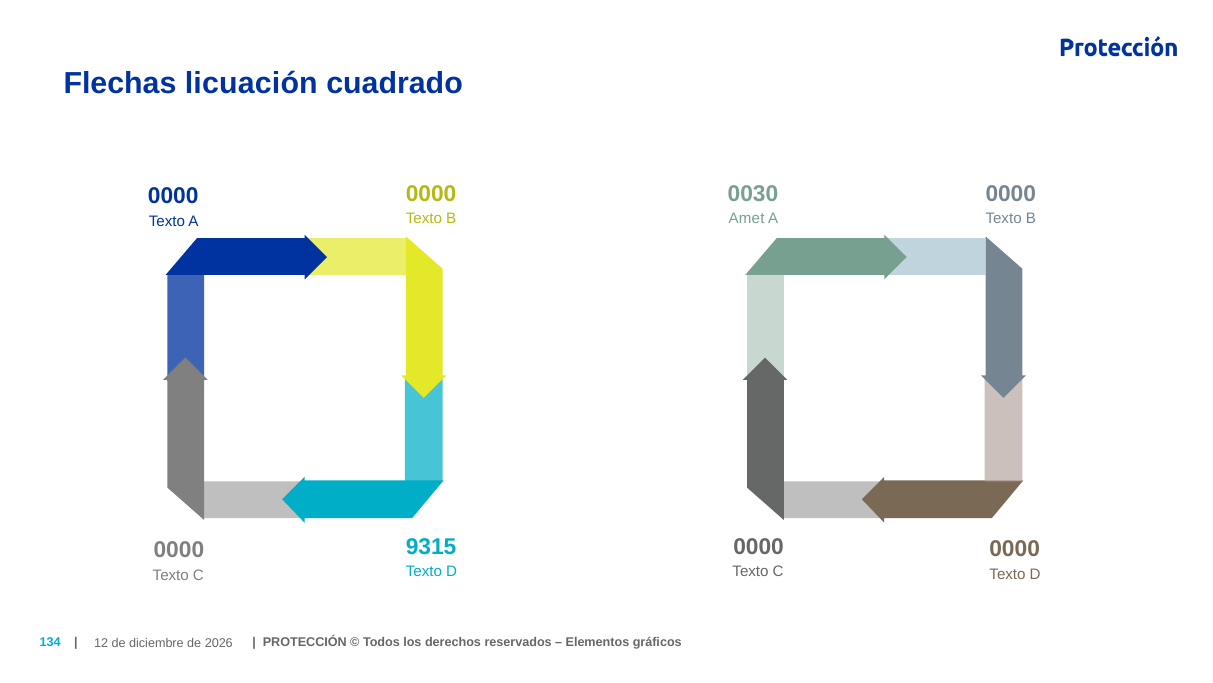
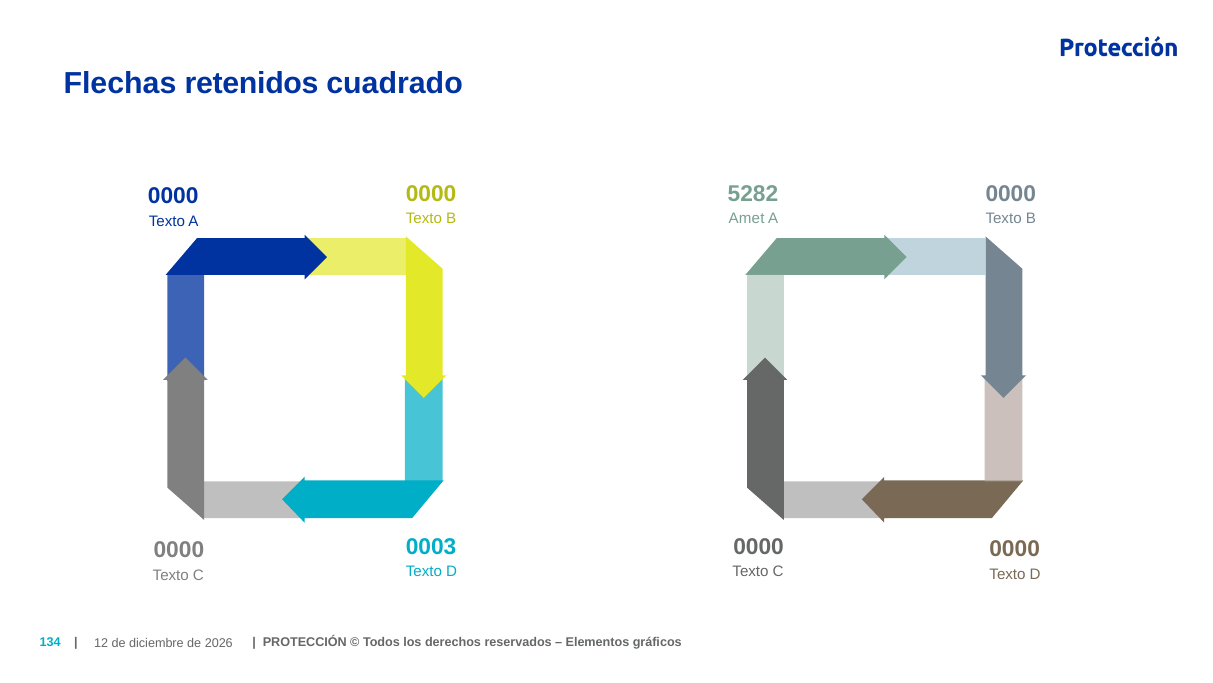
licuación: licuación -> retenidos
0030: 0030 -> 5282
9315: 9315 -> 0003
